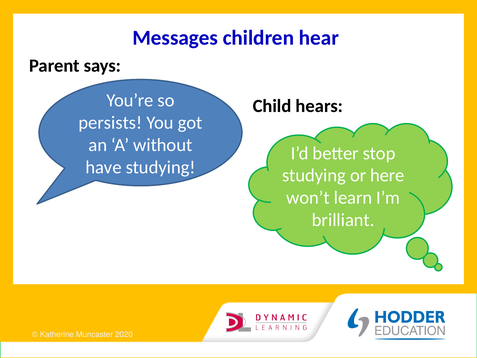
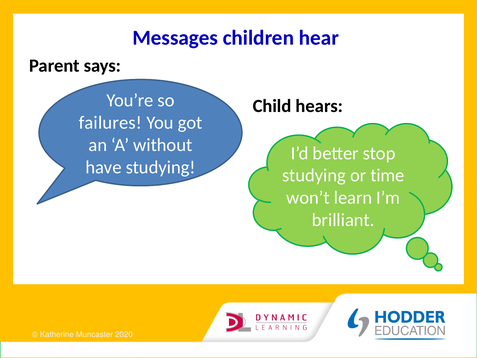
persists: persists -> failures
here: here -> time
